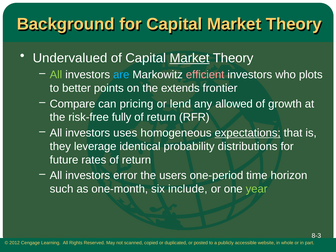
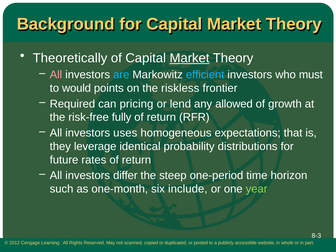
Undervalued: Undervalued -> Theoretically
All at (56, 75) colour: light green -> pink
efficient colour: pink -> light blue
plots: plots -> must
better: better -> would
extends: extends -> riskless
Compare: Compare -> Required
expectations underline: present -> none
error: error -> differ
users: users -> steep
